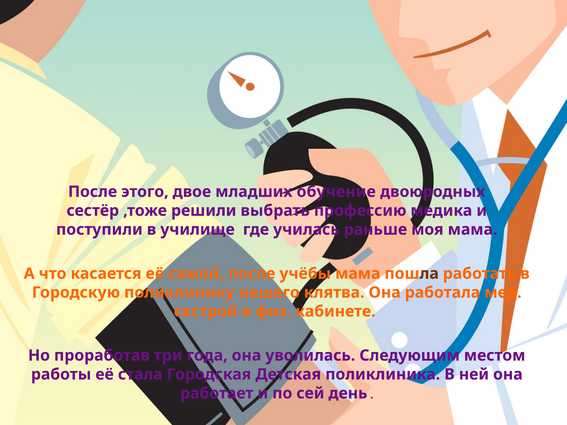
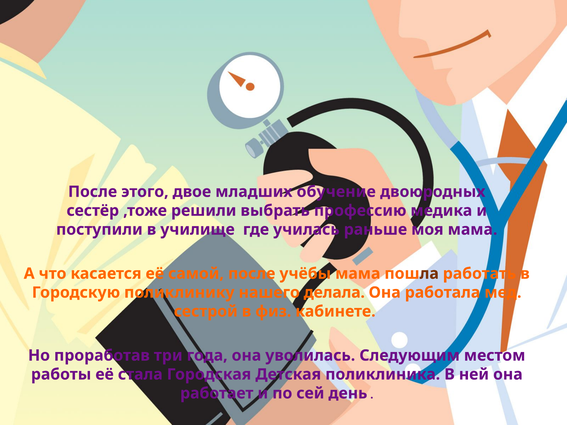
клятва: клятва -> делала
